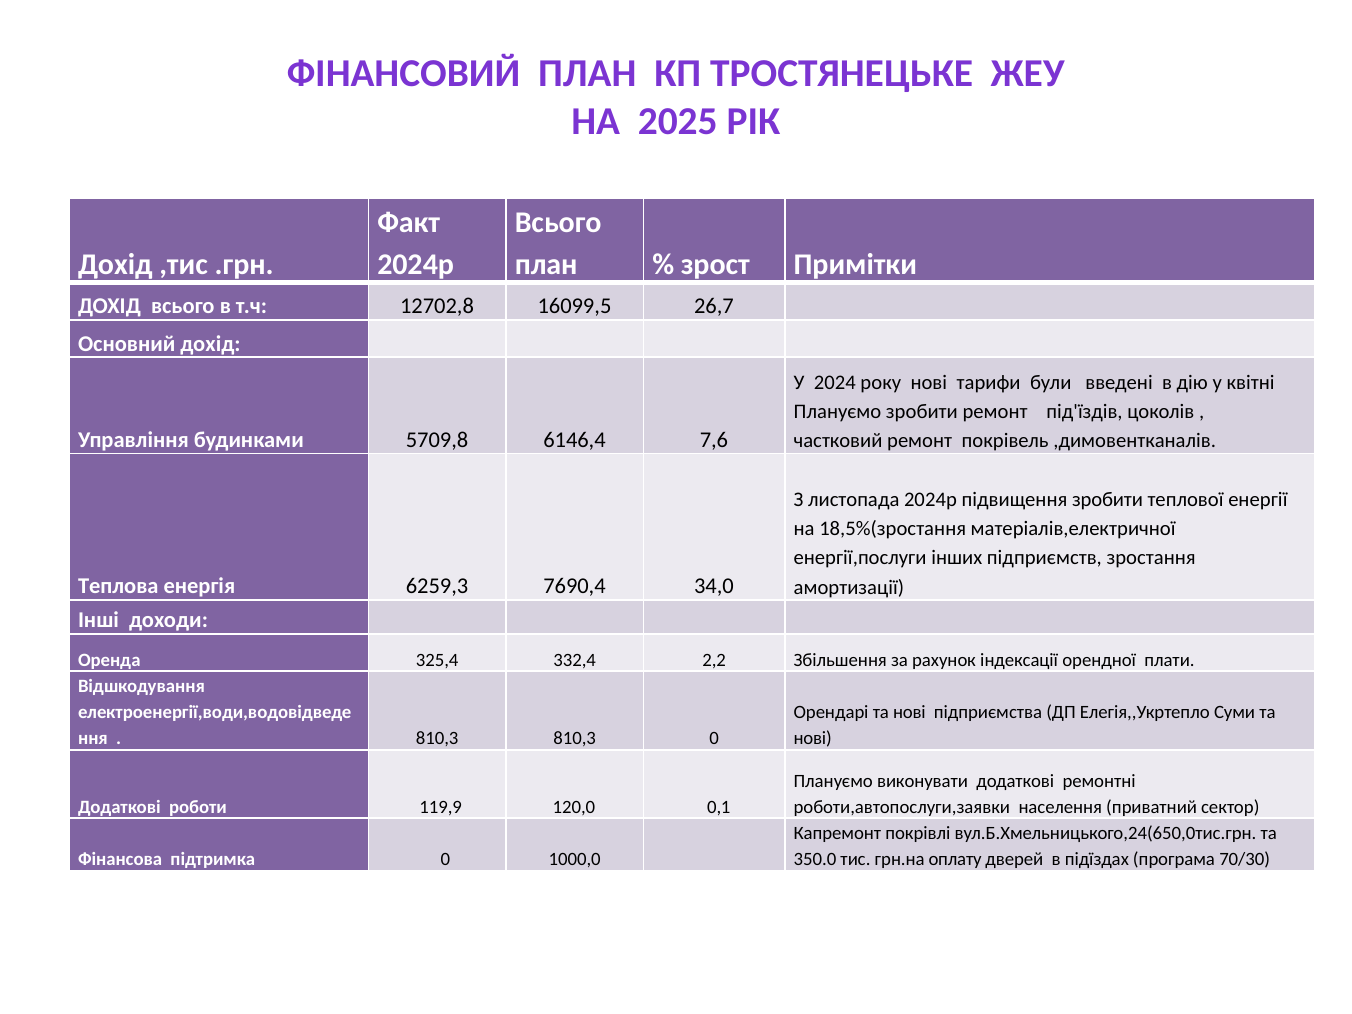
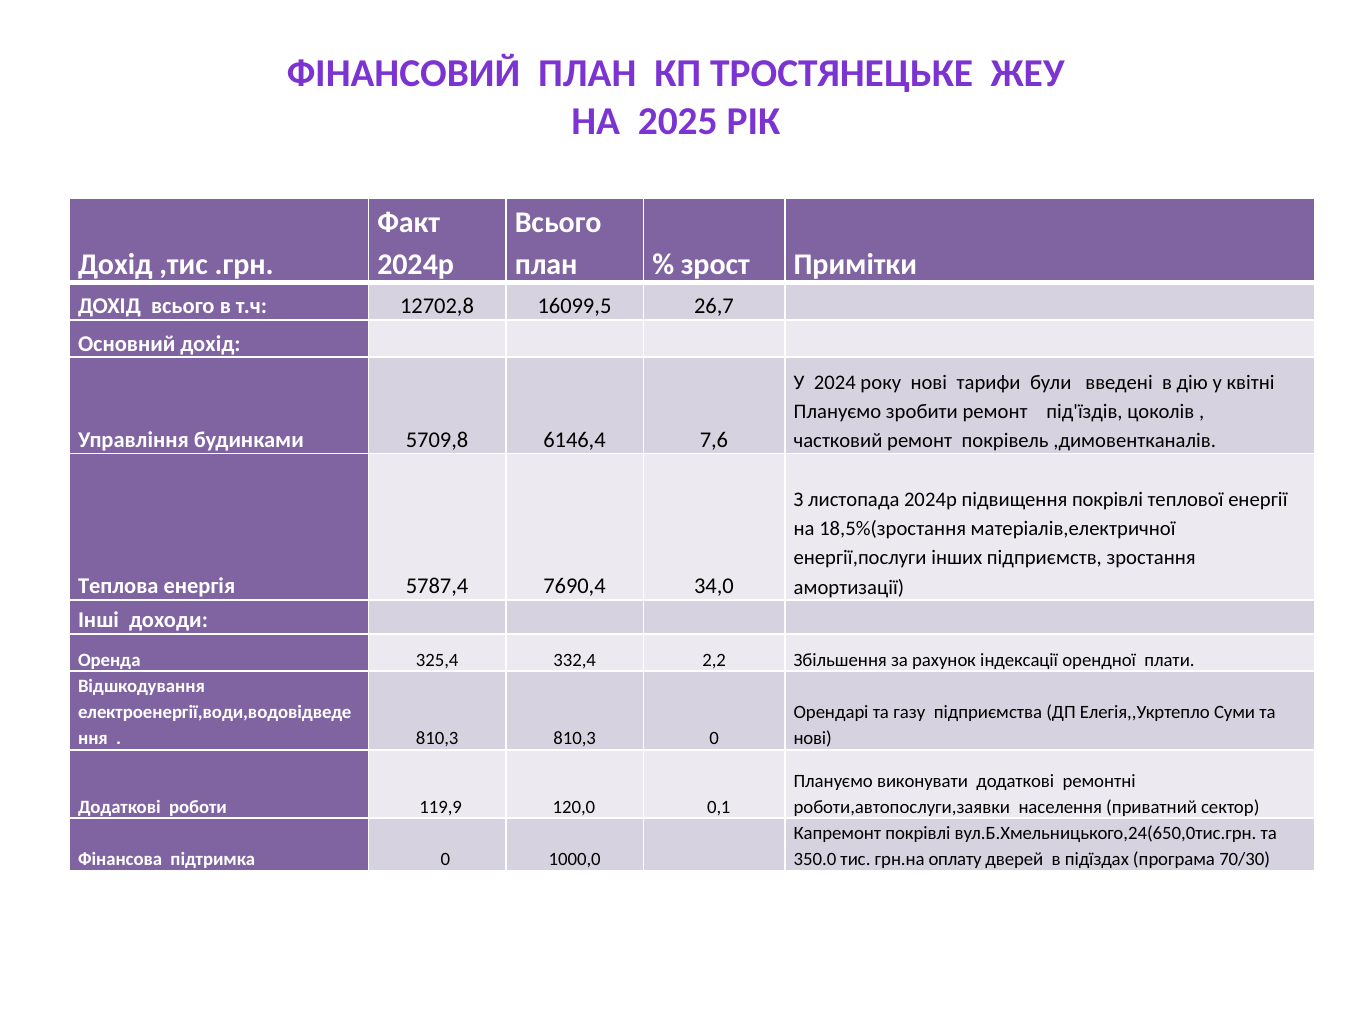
підвищення зробити: зробити -> покрівлі
6259,3: 6259,3 -> 5787,4
Орендарі та нові: нові -> газу
